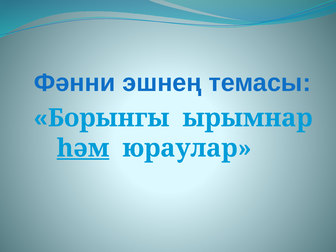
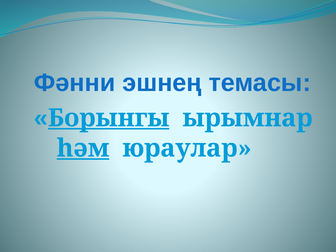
Борынгы underline: none -> present
